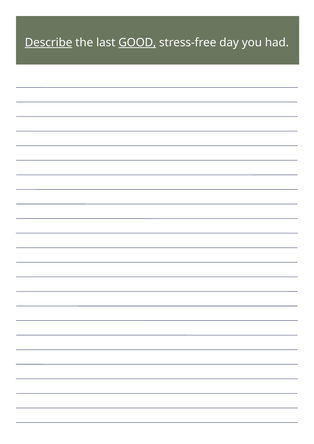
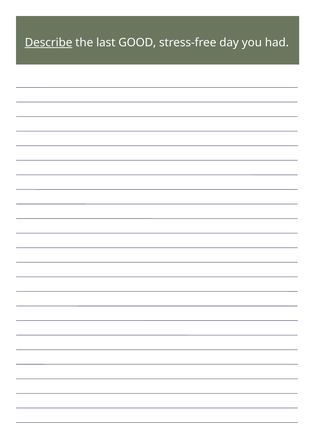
GOOD underline: present -> none
